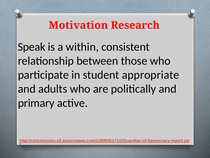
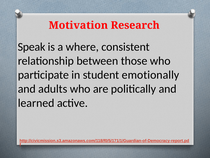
within: within -> where
appropriate: appropriate -> emotionally
primary: primary -> learned
